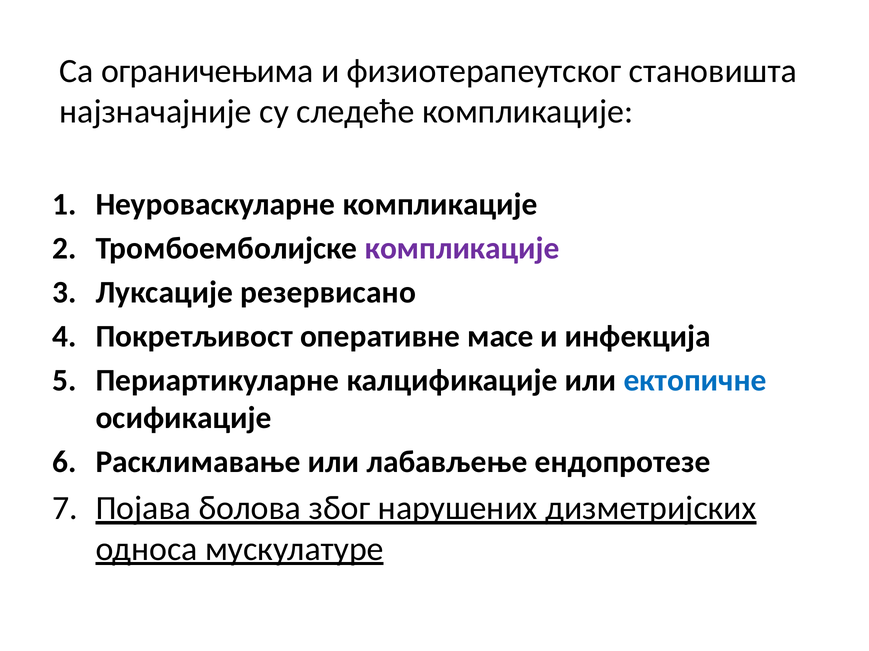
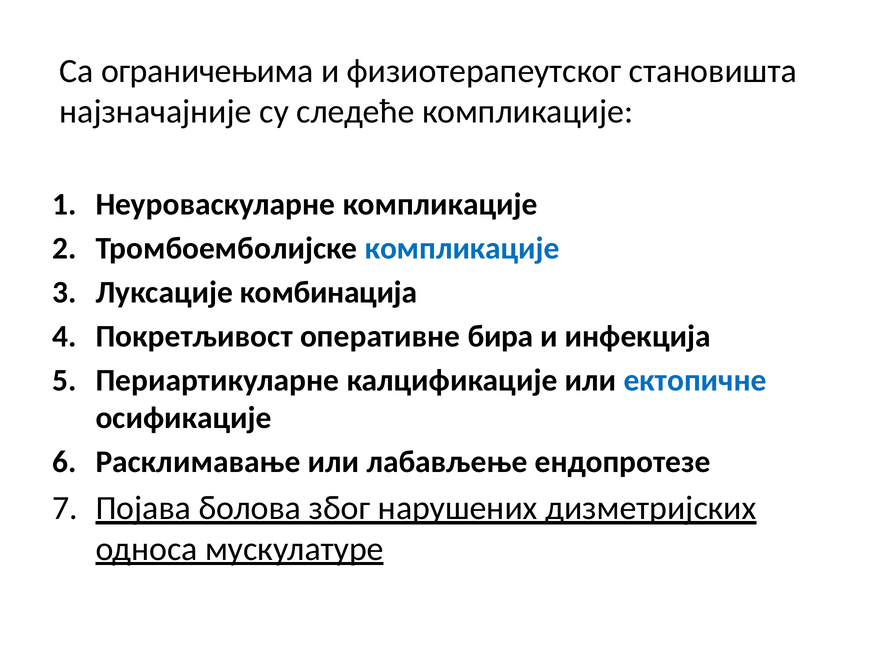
компликације at (462, 248) colour: purple -> blue
резервисано: резервисано -> комбинација
масе: масе -> бира
